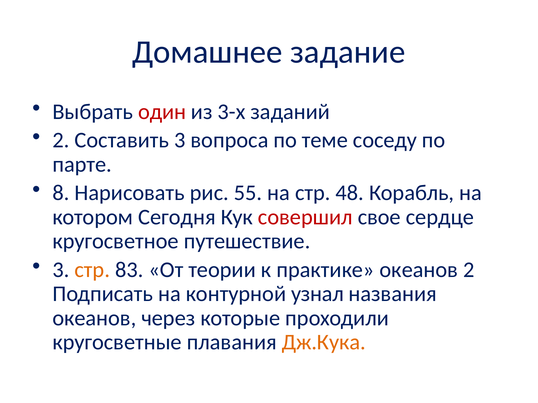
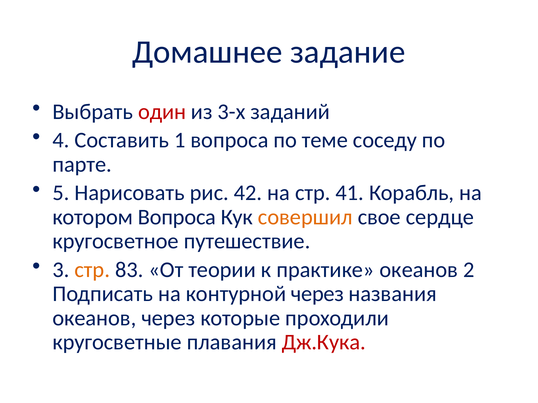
2 at (61, 140): 2 -> 4
Составить 3: 3 -> 1
8: 8 -> 5
55: 55 -> 42
48: 48 -> 41
котором Сегодня: Сегодня -> Вопроса
совершил colour: red -> orange
контурной узнал: узнал -> через
Дж.Кука colour: orange -> red
